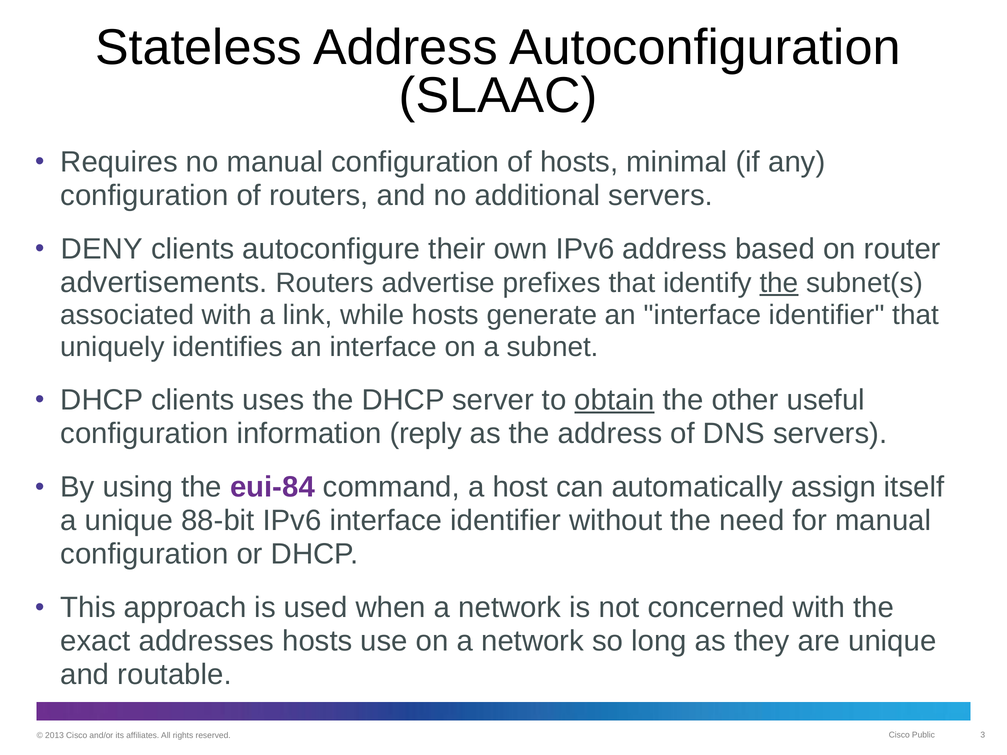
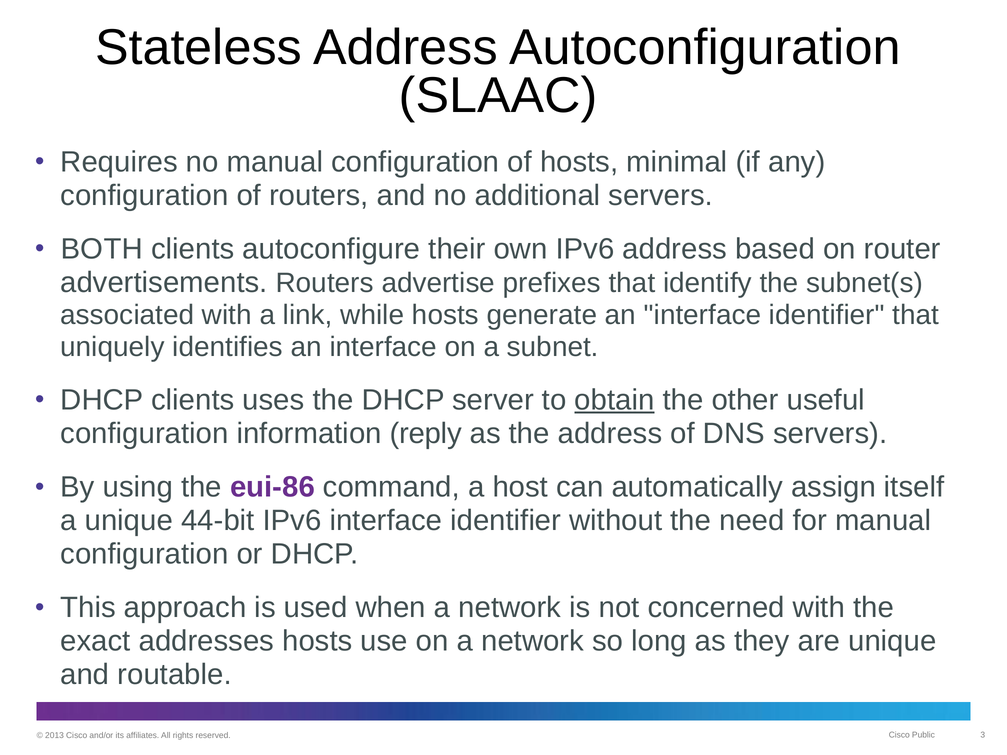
DENY: DENY -> BOTH
the at (779, 283) underline: present -> none
eui-84: eui-84 -> eui-86
88-bit: 88-bit -> 44-bit
